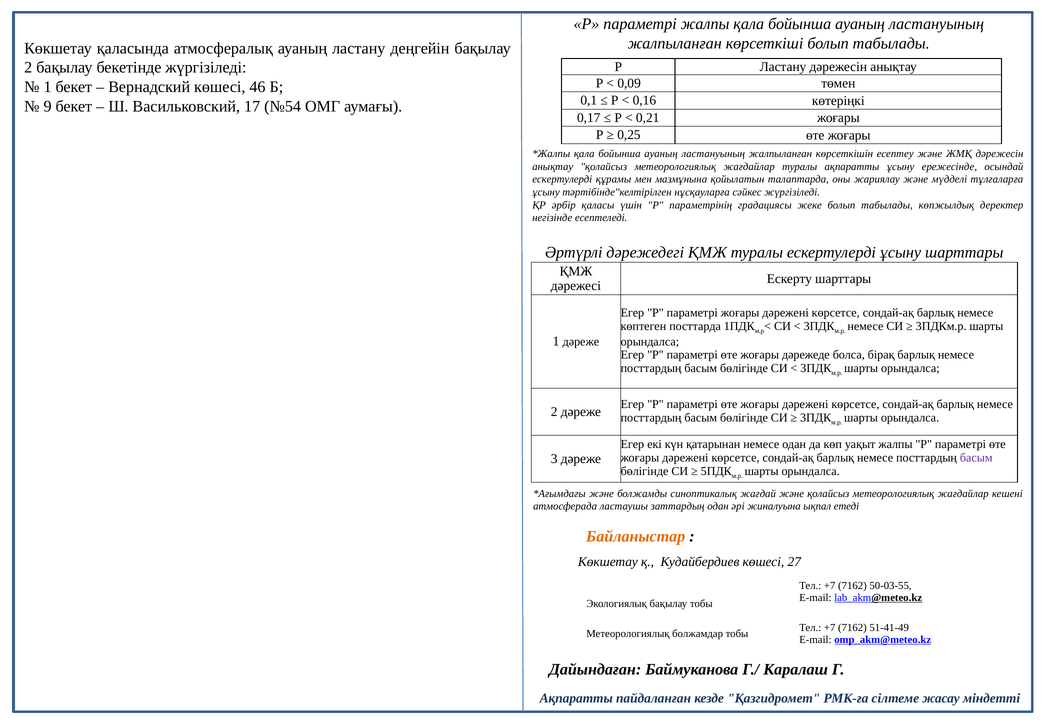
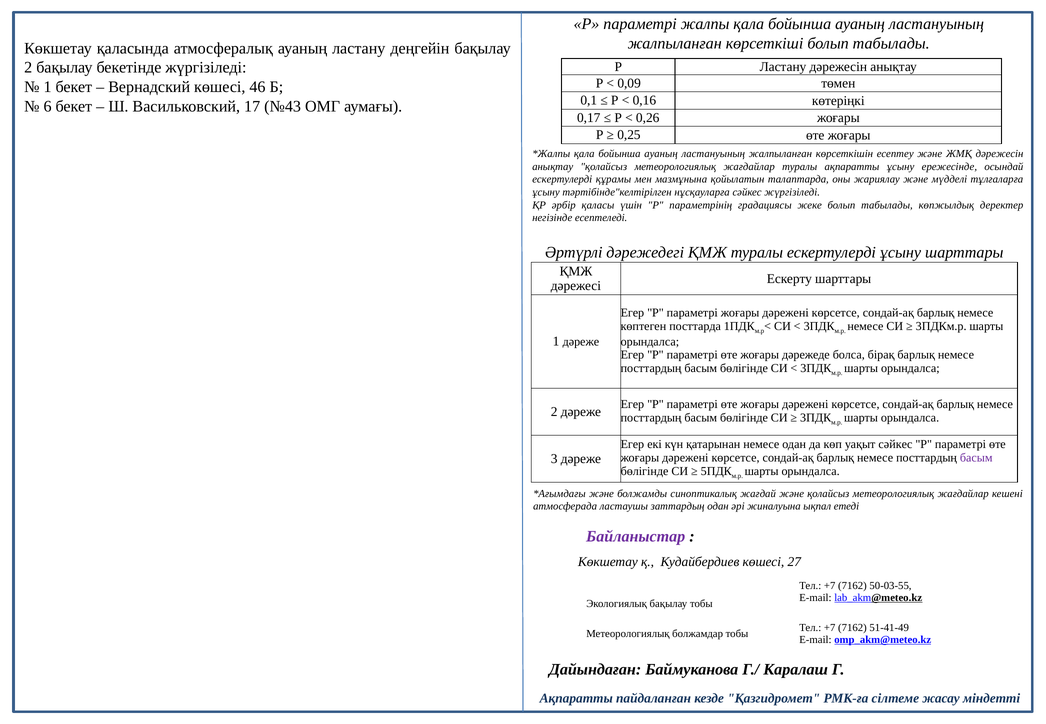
9: 9 -> 6
№54: №54 -> №43
0,21: 0,21 -> 0,26
уақыт жалпы: жалпы -> сәйкес
Байланыстар colour: orange -> purple
